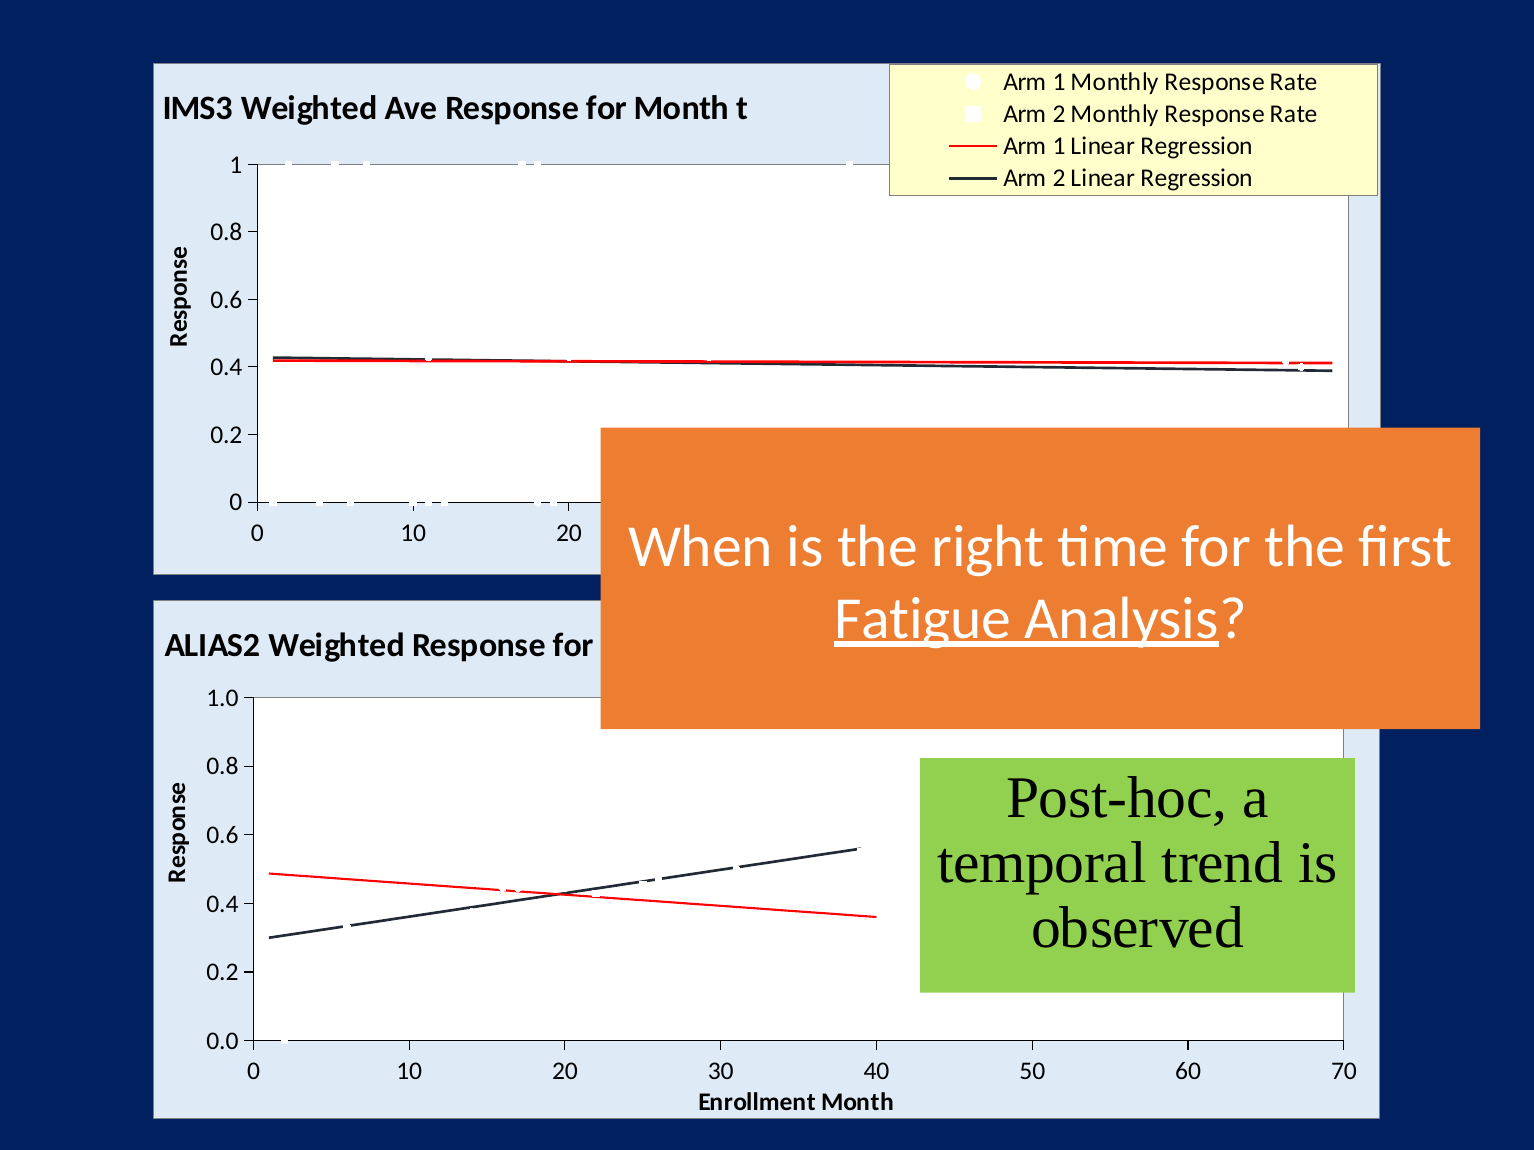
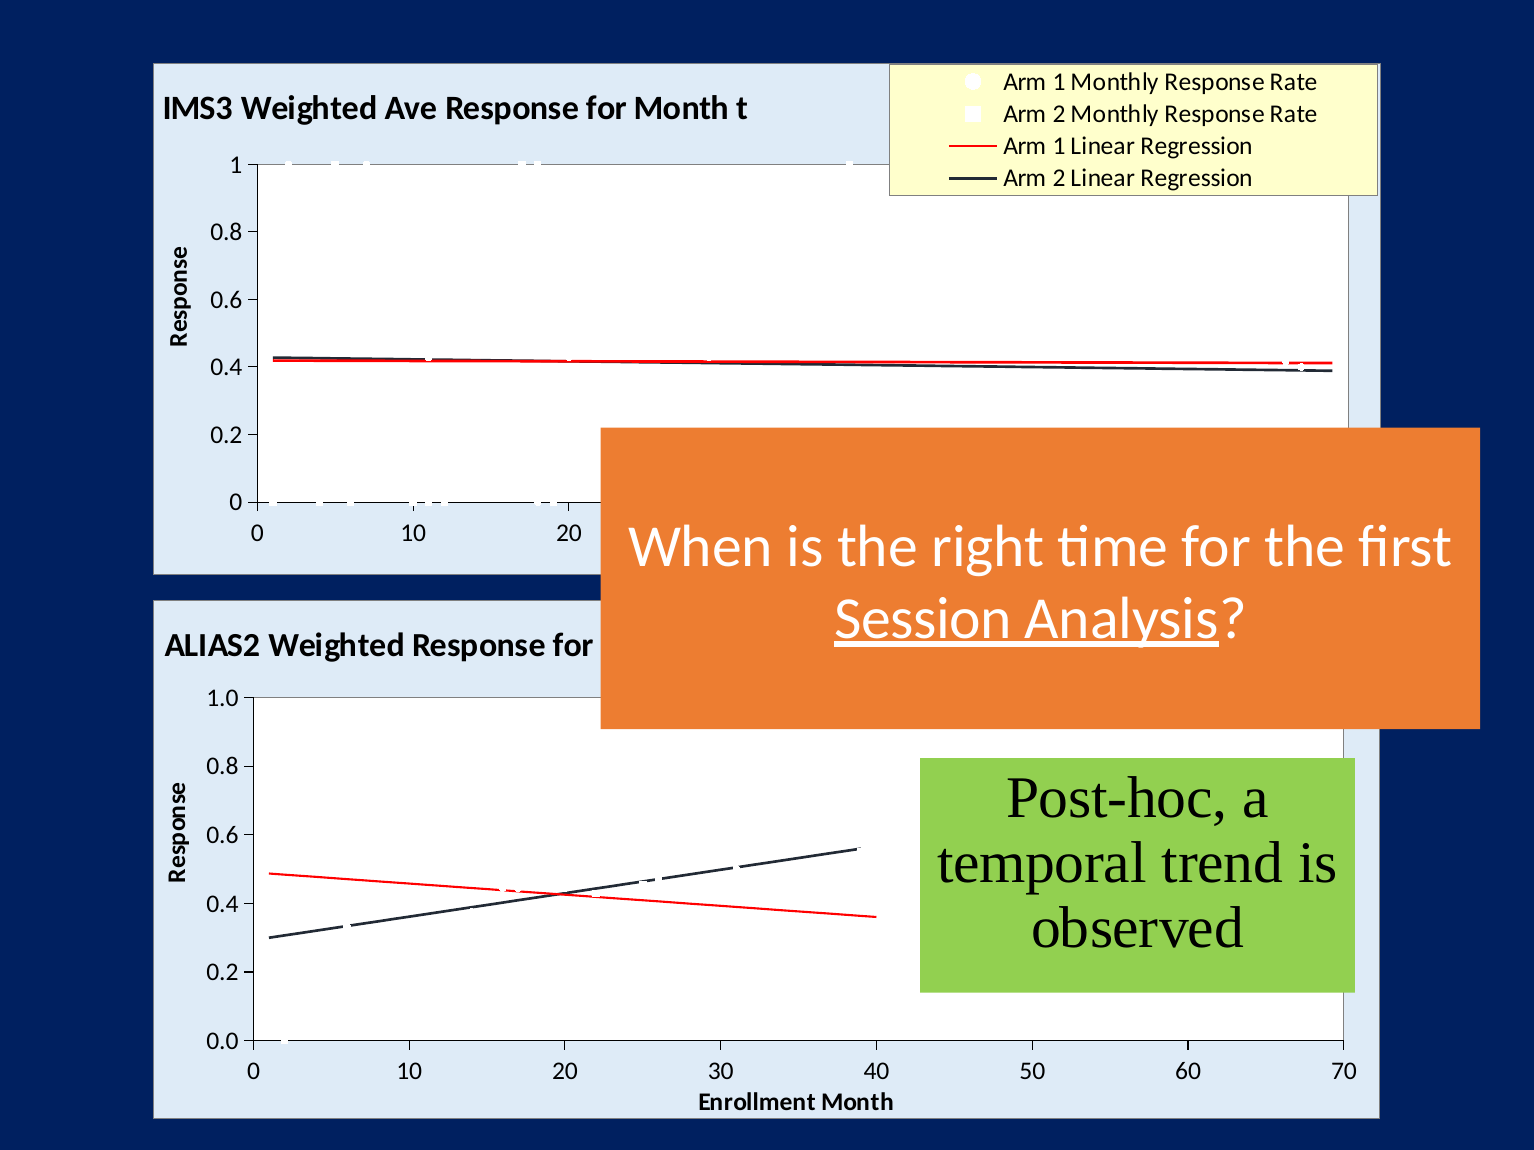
Fatigue: Fatigue -> Session
